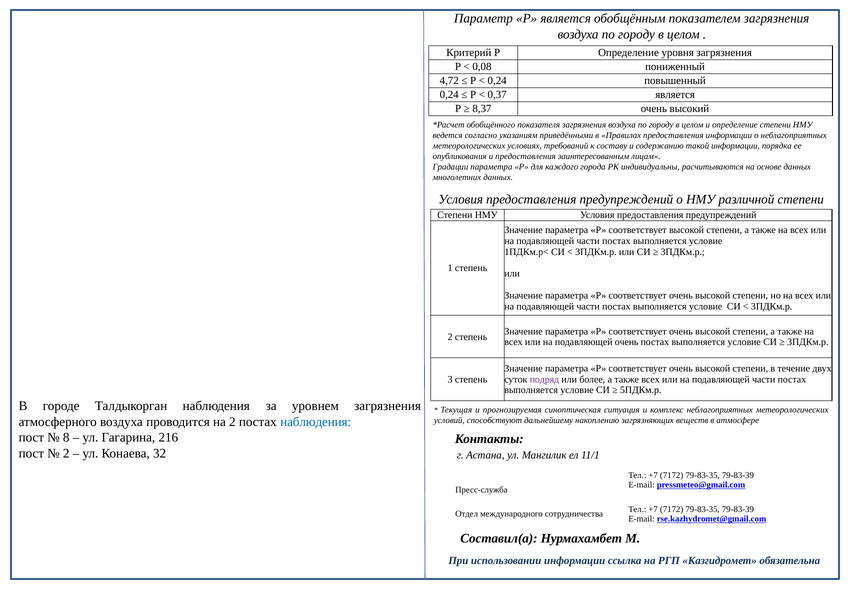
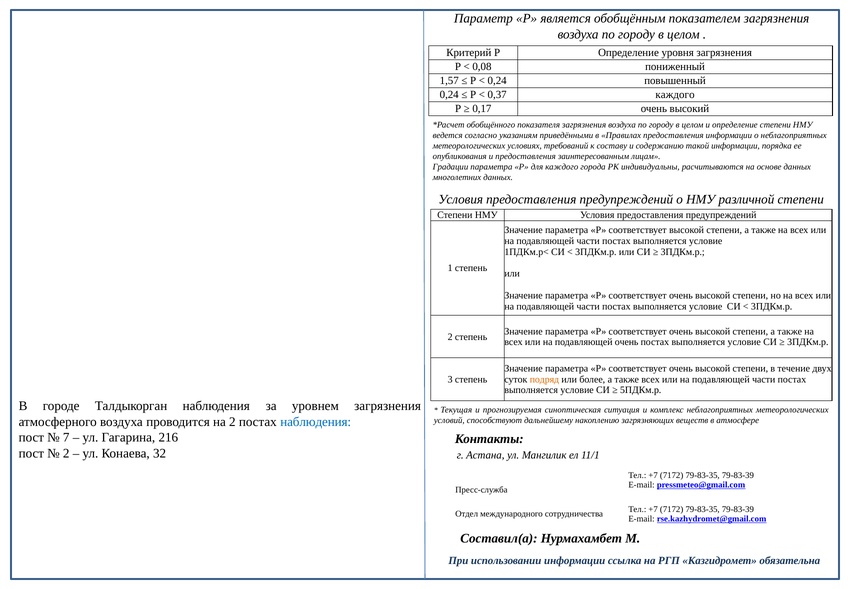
4,72: 4,72 -> 1,57
0,37 является: является -> каждого
8,37: 8,37 -> 0,17
подряд colour: purple -> orange
8: 8 -> 7
